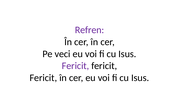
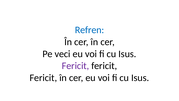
Refren colour: purple -> blue
